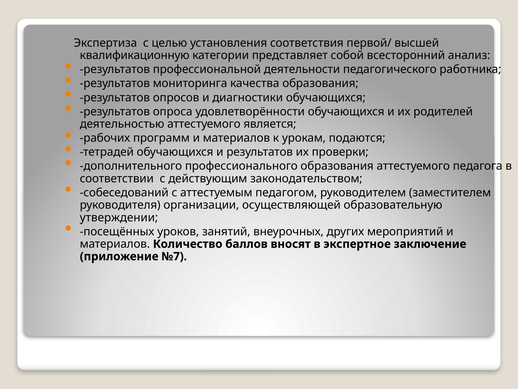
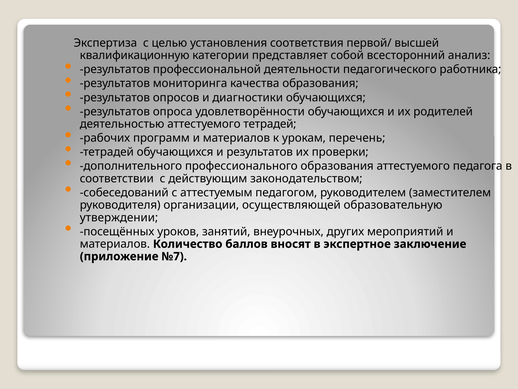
аттестуемого является: является -> тетрадей
подаются: подаются -> перечень
